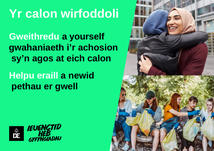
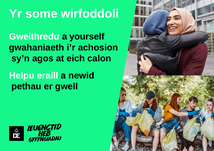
Yr calon: calon -> some
